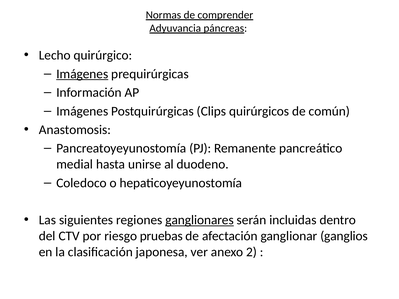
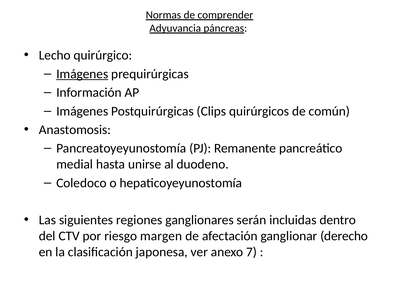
ganglionares underline: present -> none
pruebas: pruebas -> margen
ganglios: ganglios -> derecho
2: 2 -> 7
